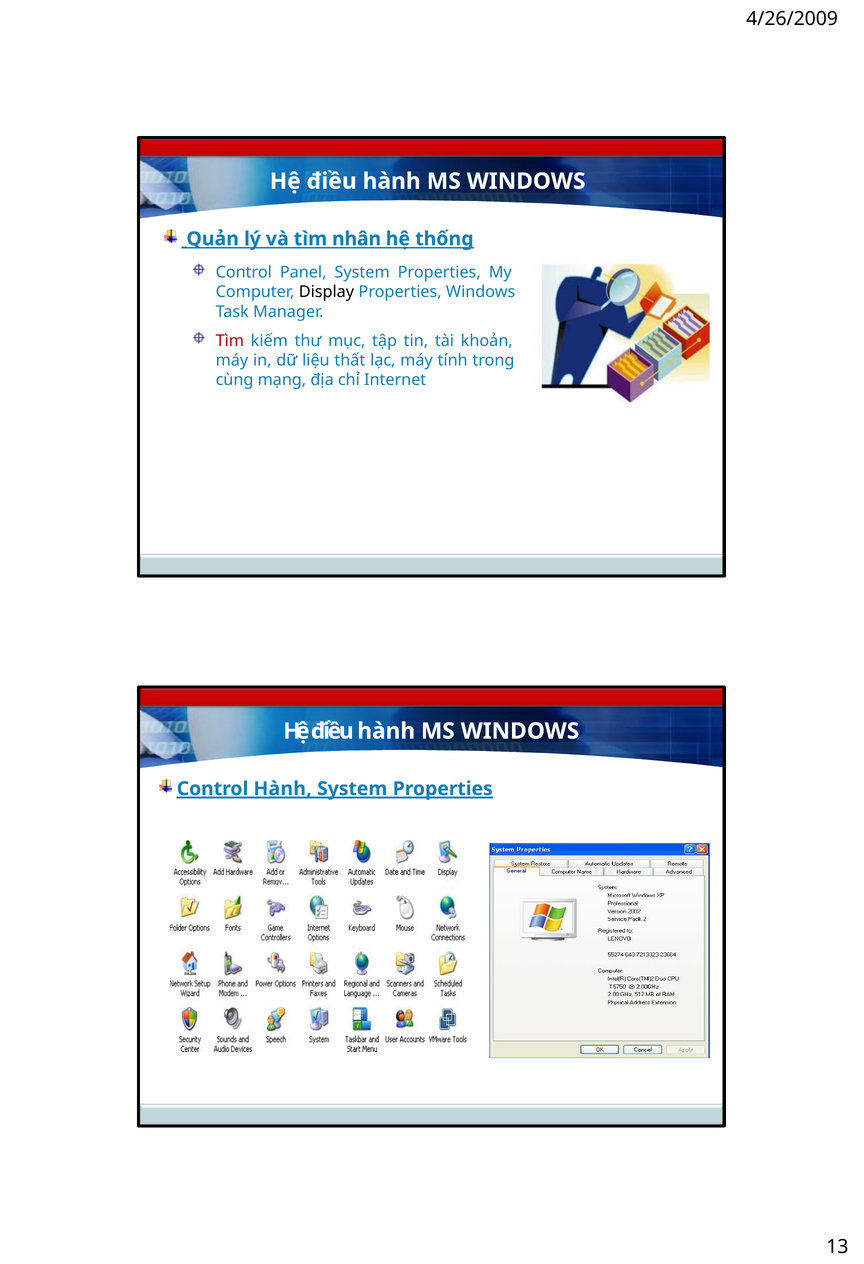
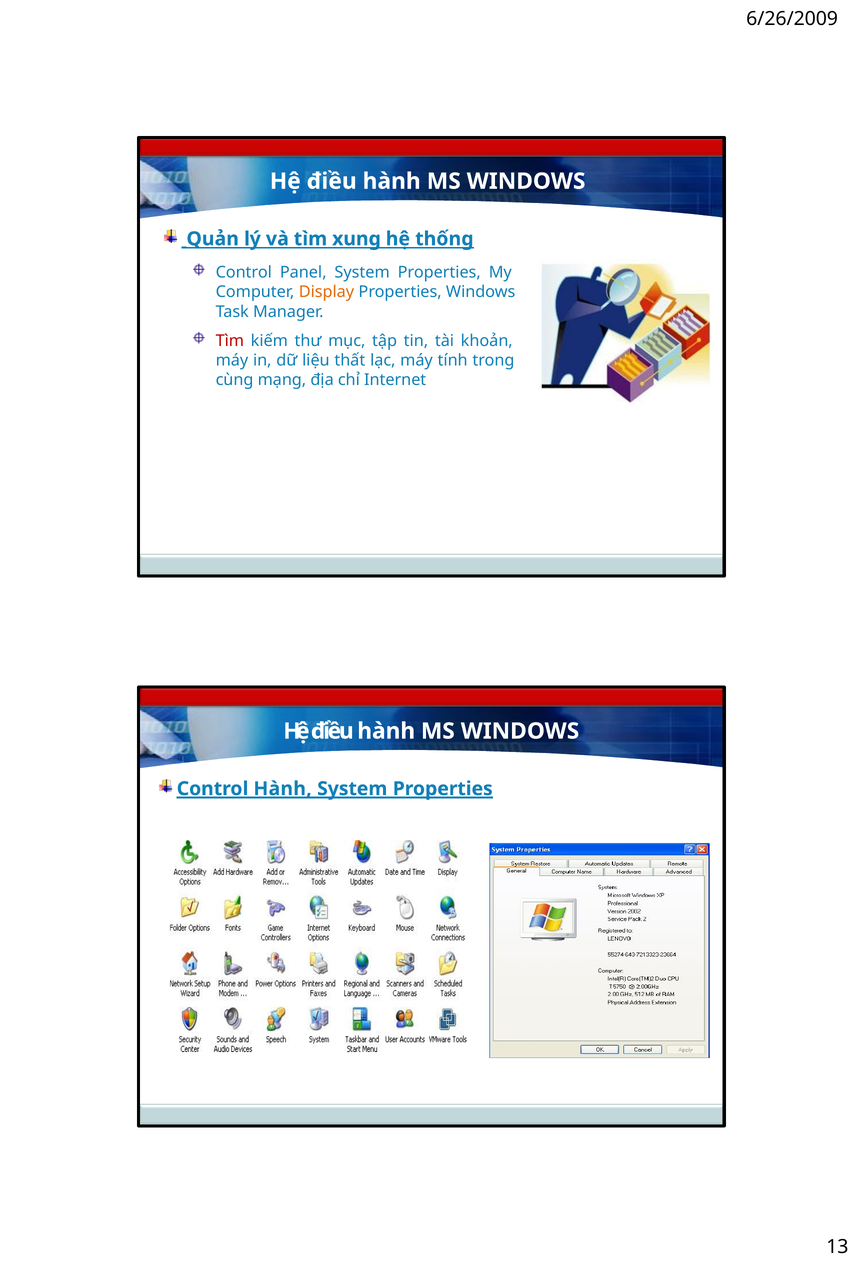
4/26/2009: 4/26/2009 -> 6/26/2009
nhân: nhân -> xung
Display colour: black -> orange
